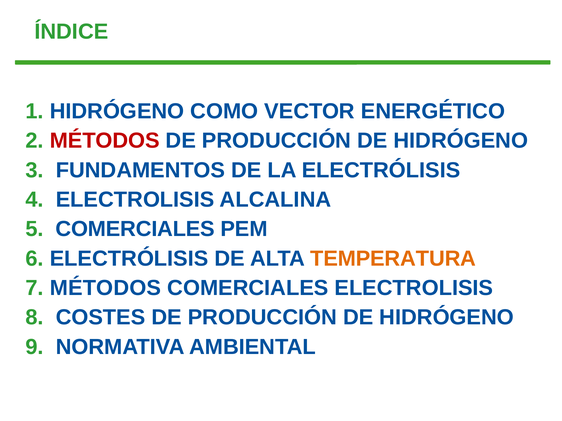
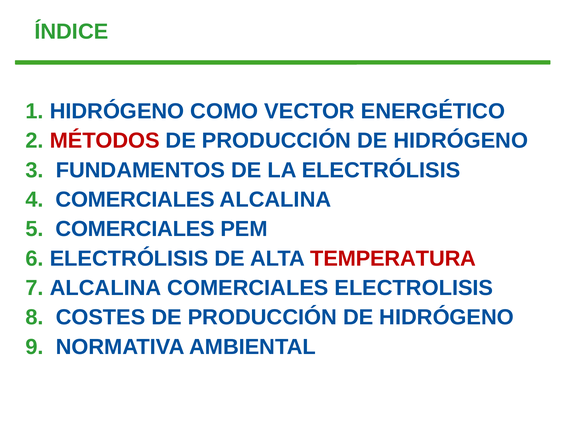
4 ELECTROLISIS: ELECTROLISIS -> COMERCIALES
TEMPERATURA colour: orange -> red
7 MÉTODOS: MÉTODOS -> ALCALINA
